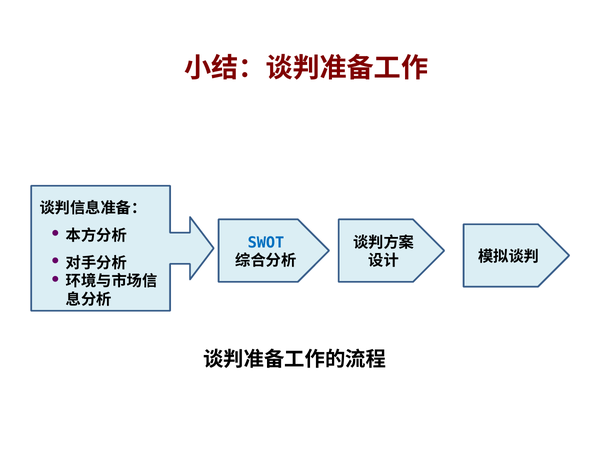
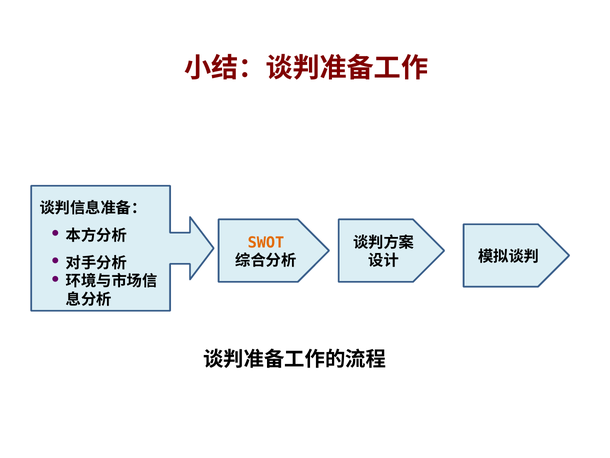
SWOT colour: blue -> orange
